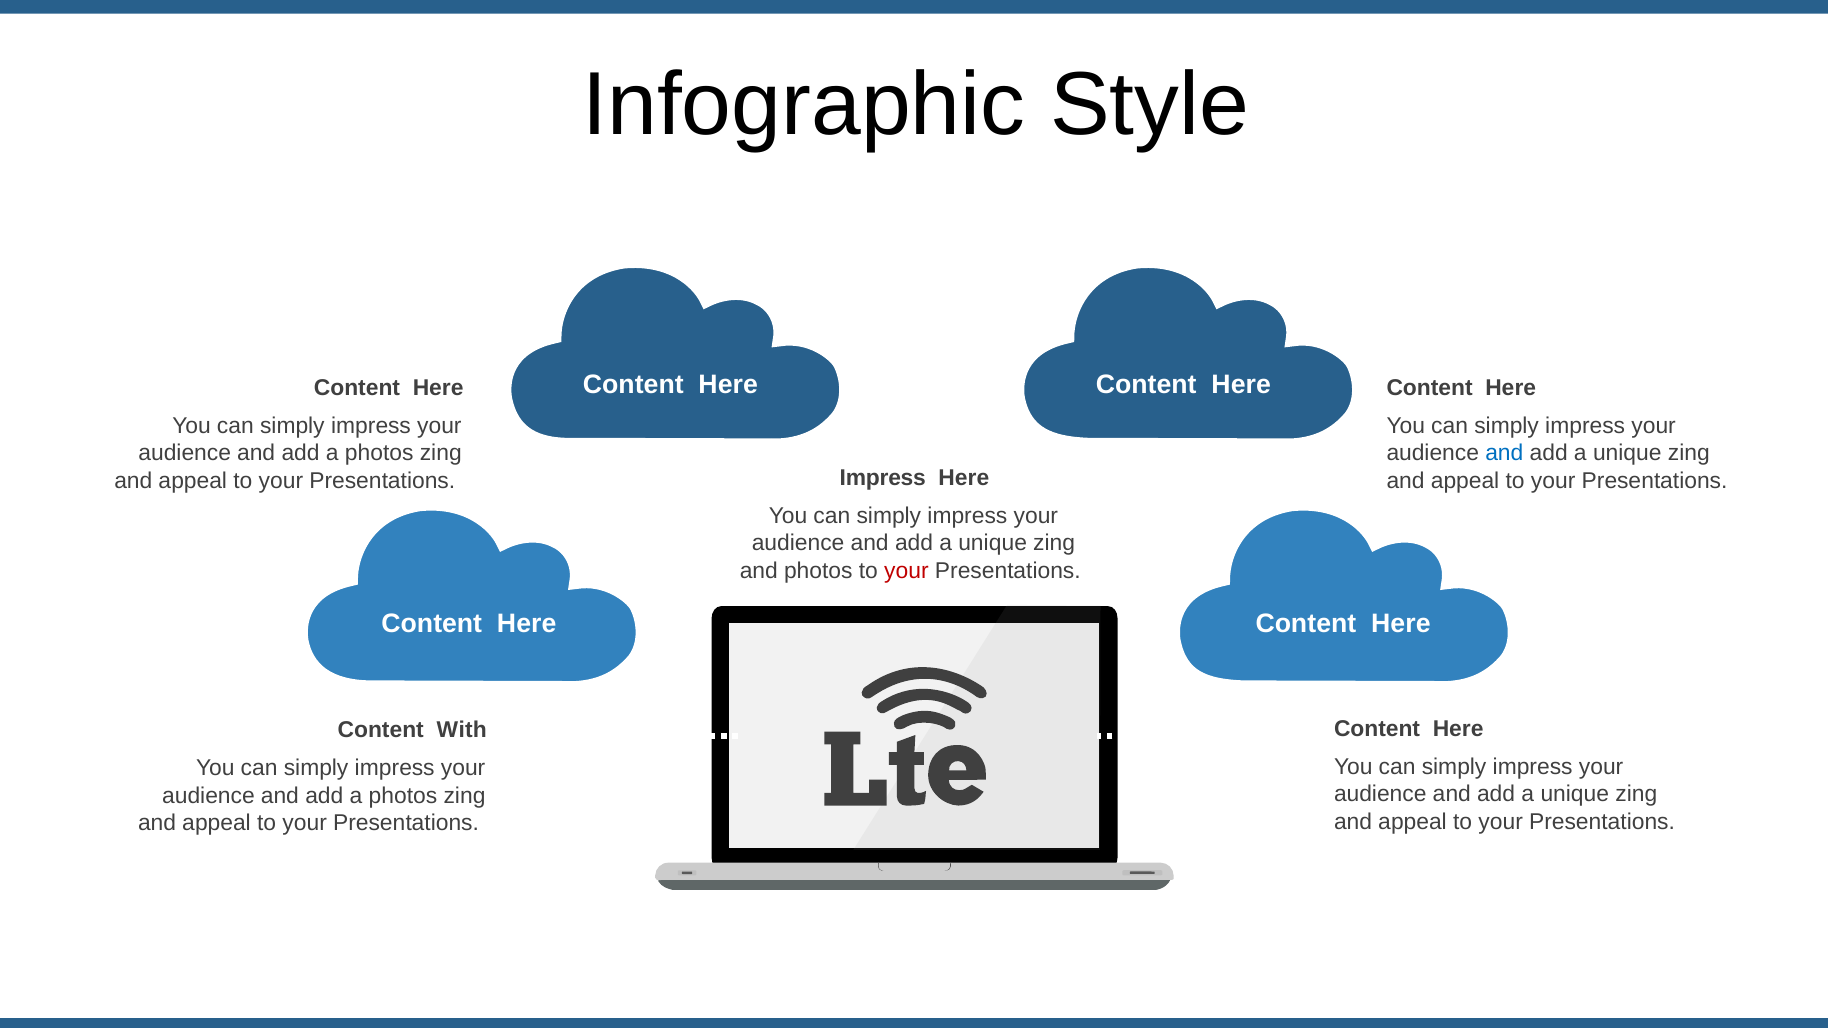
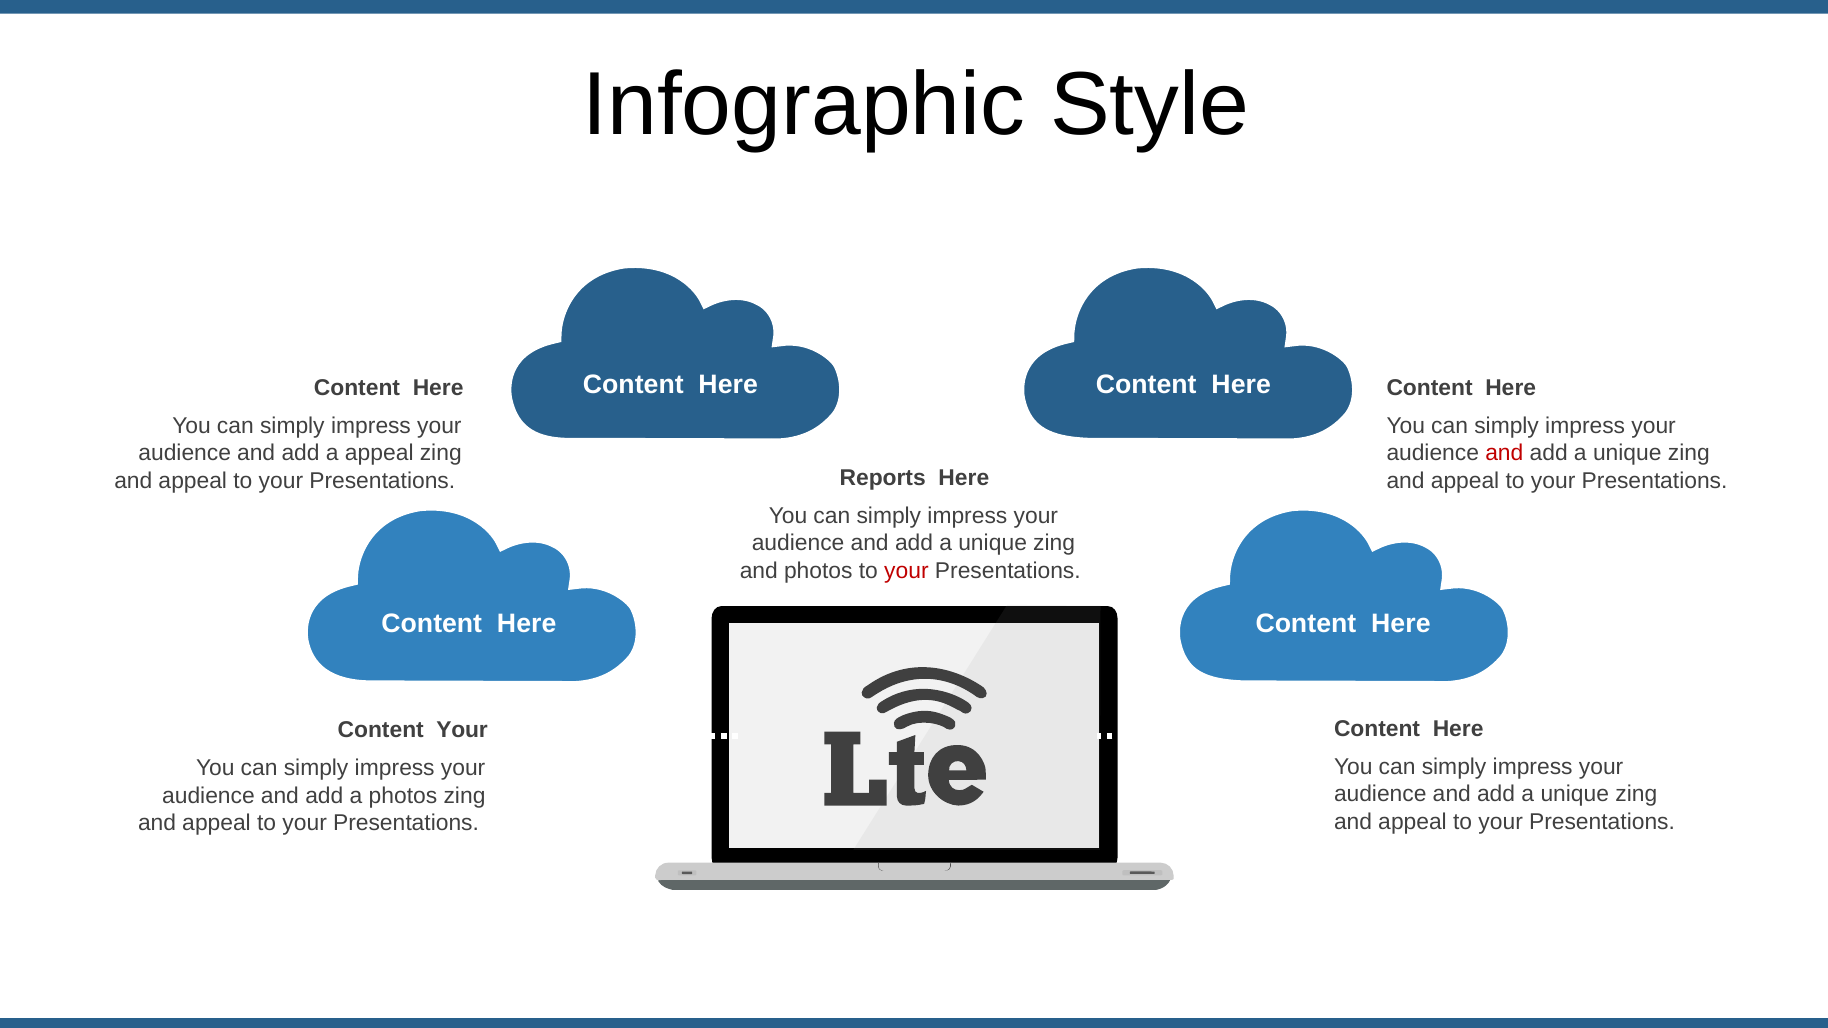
photos at (379, 453): photos -> appeal
and at (1504, 453) colour: blue -> red
Impress at (883, 478): Impress -> Reports
Content With: With -> Your
